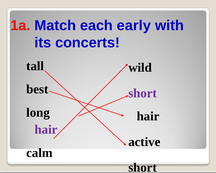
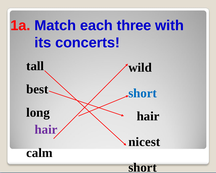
early: early -> three
short at (143, 93) colour: purple -> blue
active: active -> nicest
